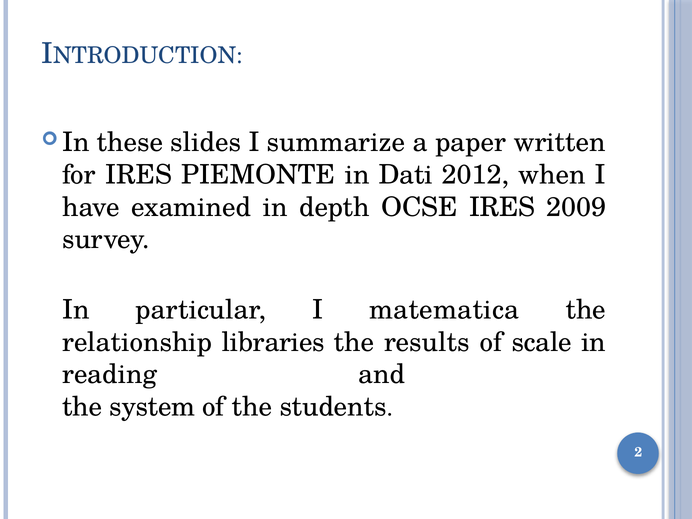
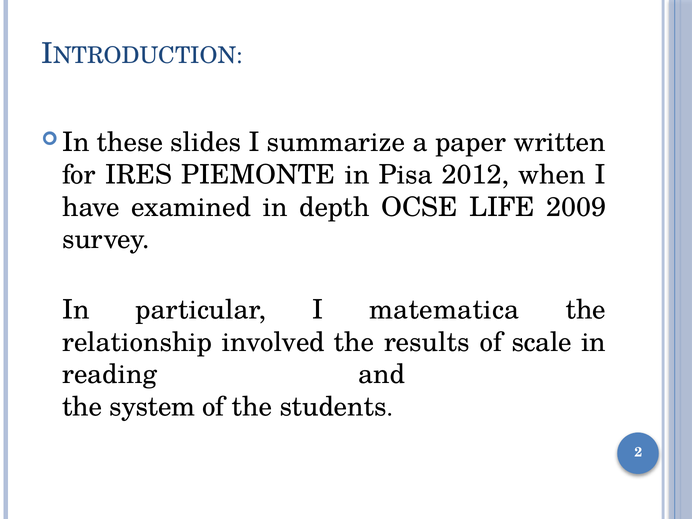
Dati: Dati -> Pisa
OCSE IRES: IRES -> LIFE
libraries: libraries -> involved
